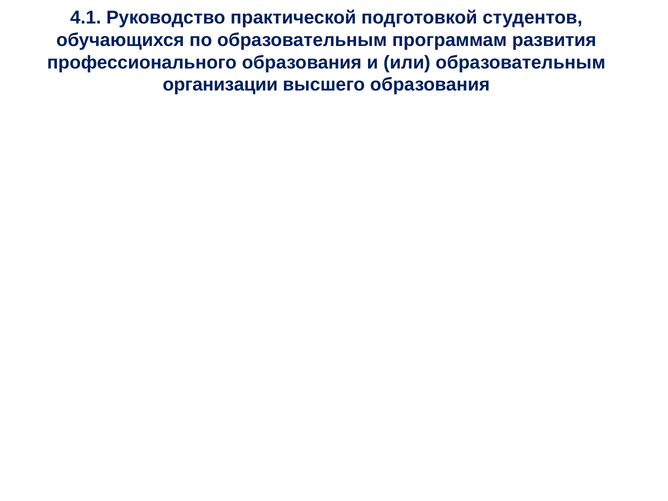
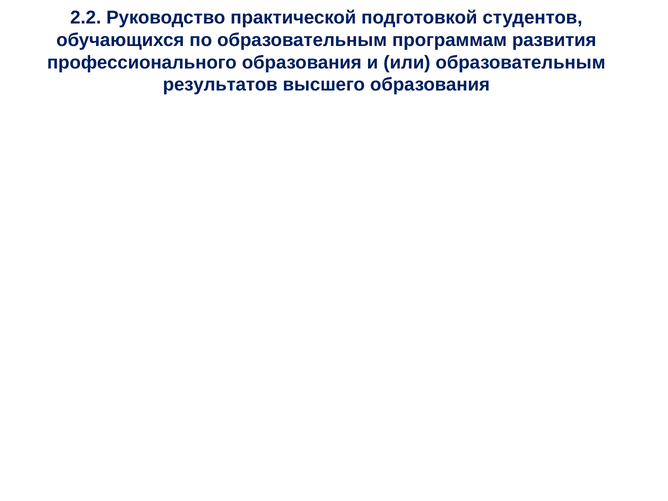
4.1: 4.1 -> 2.2
организации: организации -> результатов
